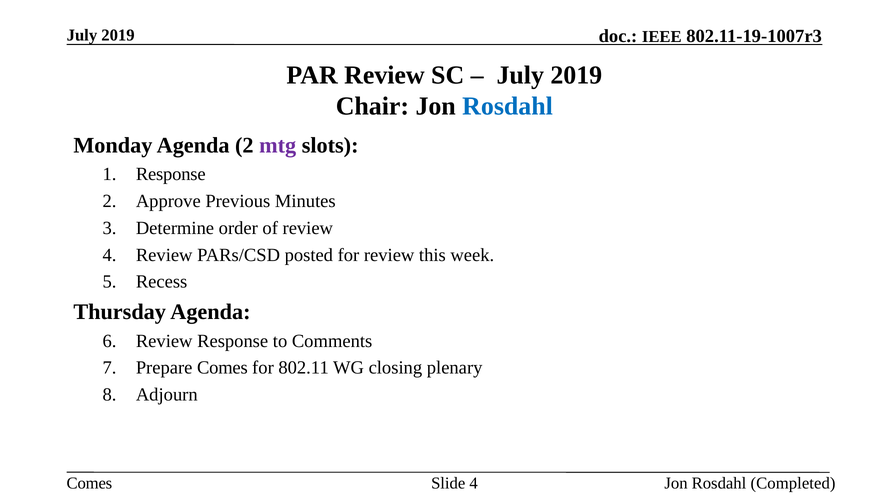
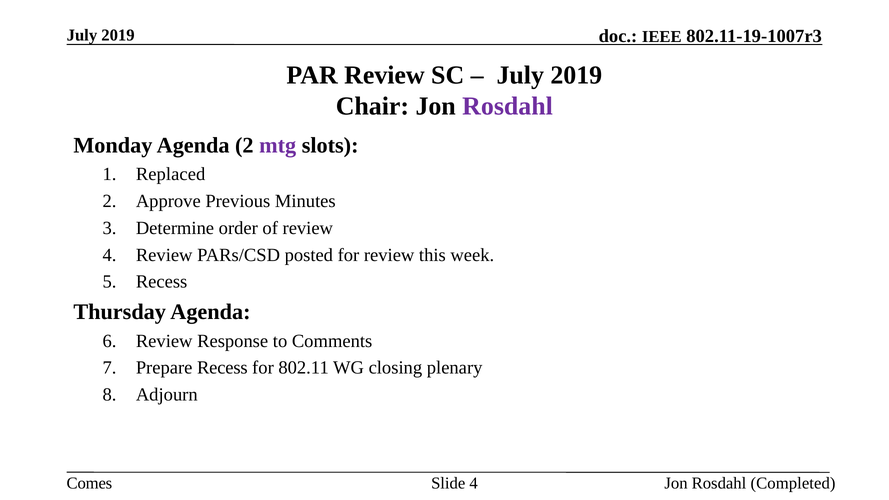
Rosdahl at (508, 106) colour: blue -> purple
Response at (171, 174): Response -> Replaced
Prepare Comes: Comes -> Recess
